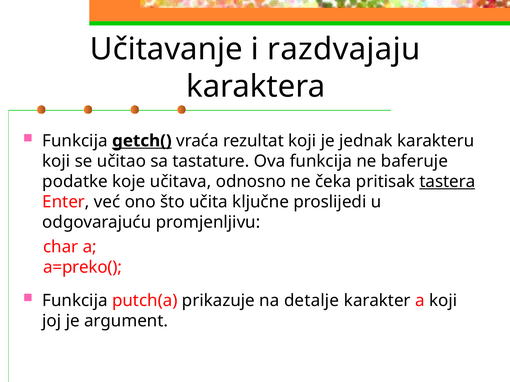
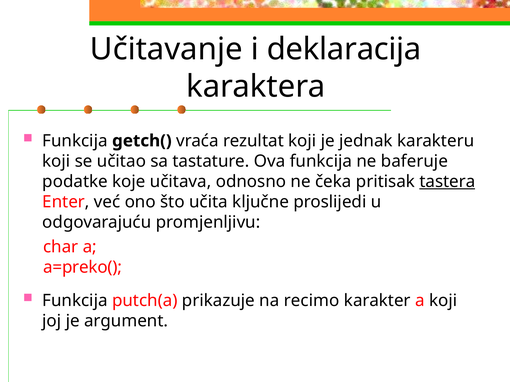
razdvajaju: razdvajaju -> deklaracija
getch( underline: present -> none
detalje: detalje -> recimo
